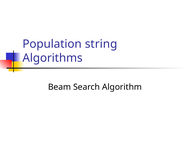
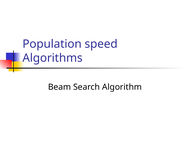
string: string -> speed
